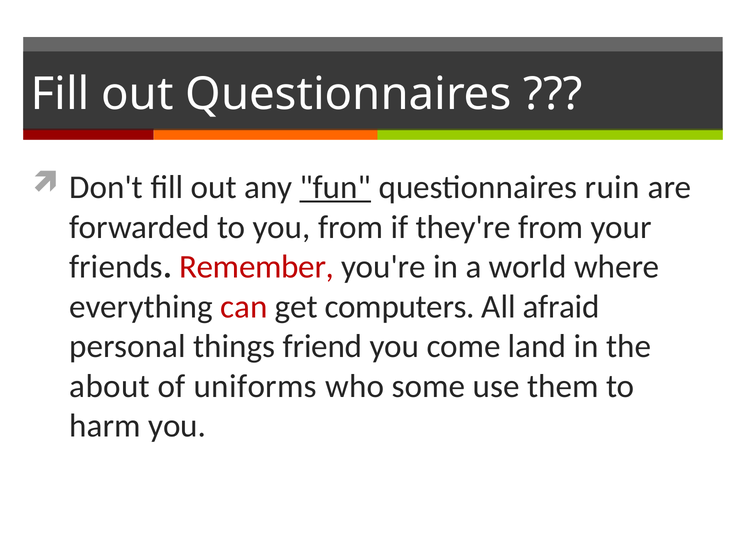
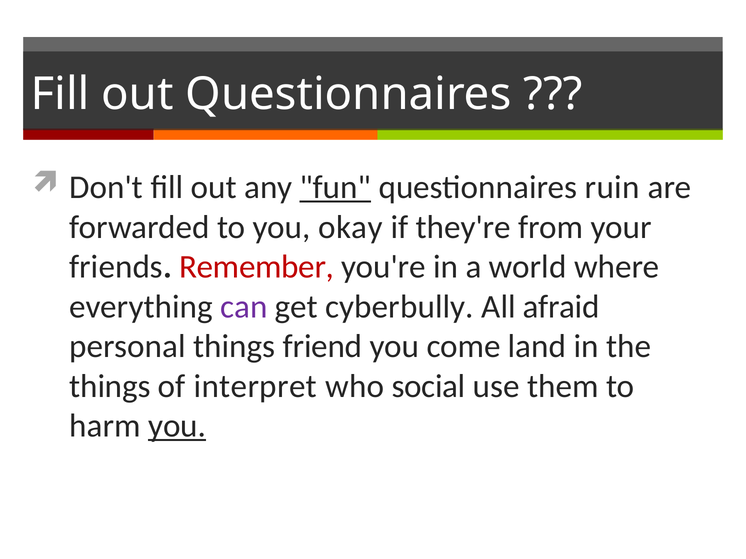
you from: from -> okay
can colour: red -> purple
computers: computers -> cyberbully
about at (110, 387): about -> things
uniforms: uniforms -> interpret
some: some -> social
you at (177, 426) underline: none -> present
